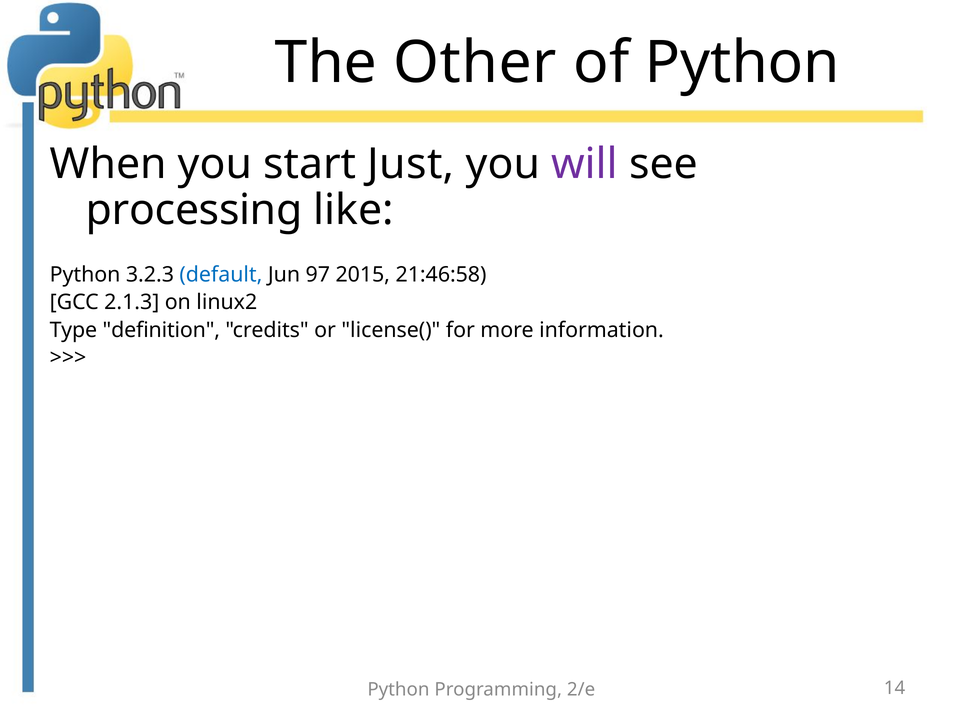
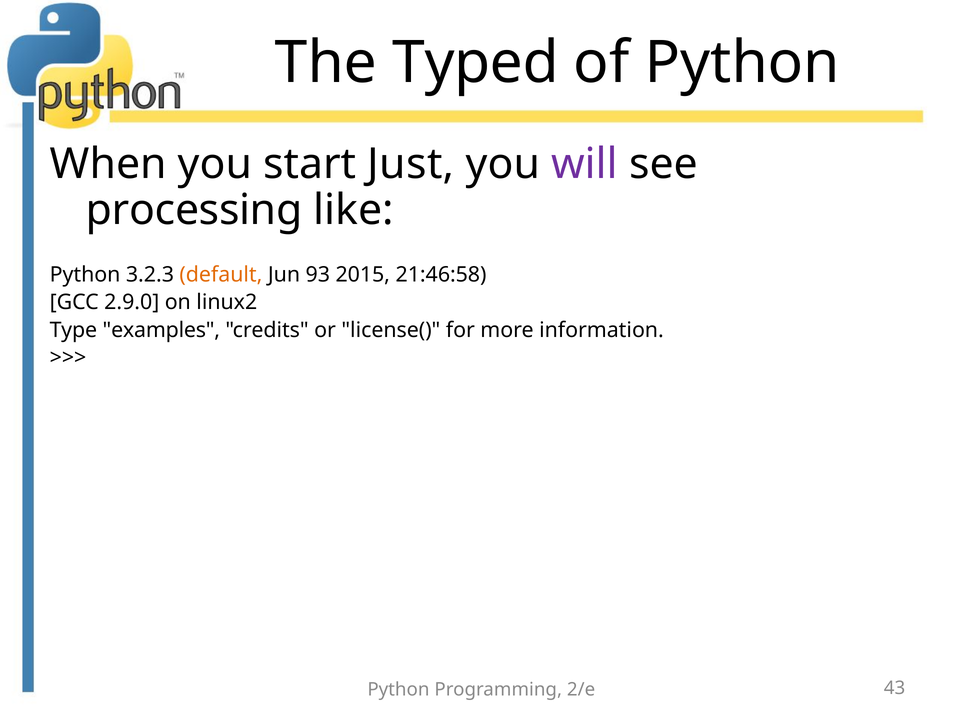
Other: Other -> Typed
default colour: blue -> orange
97: 97 -> 93
2.1.3: 2.1.3 -> 2.9.0
definition: definition -> examples
14: 14 -> 43
